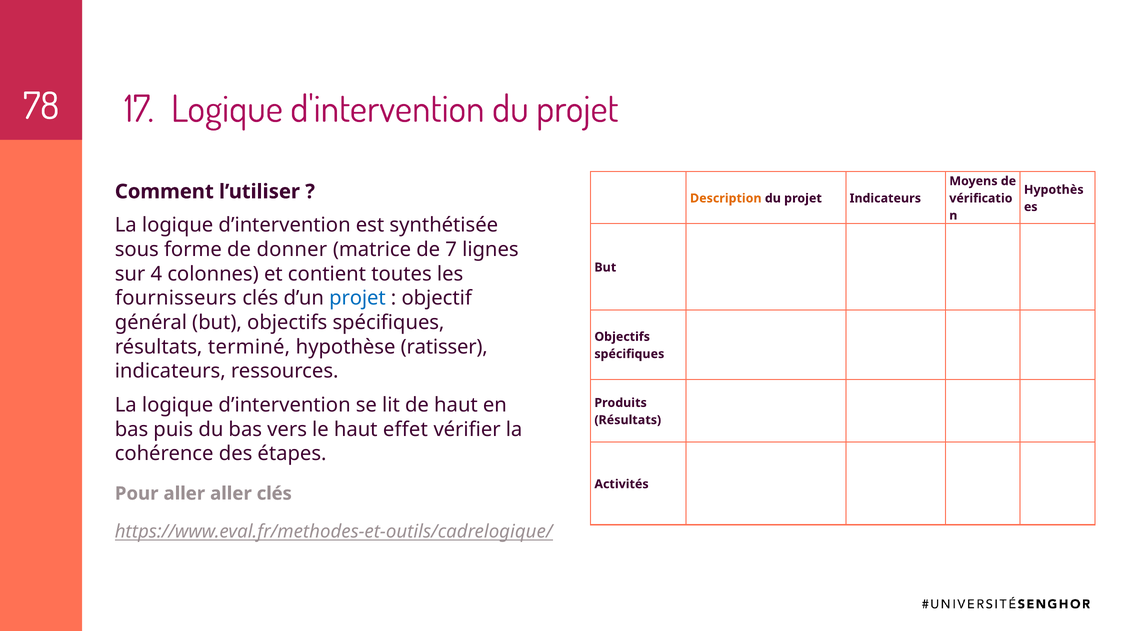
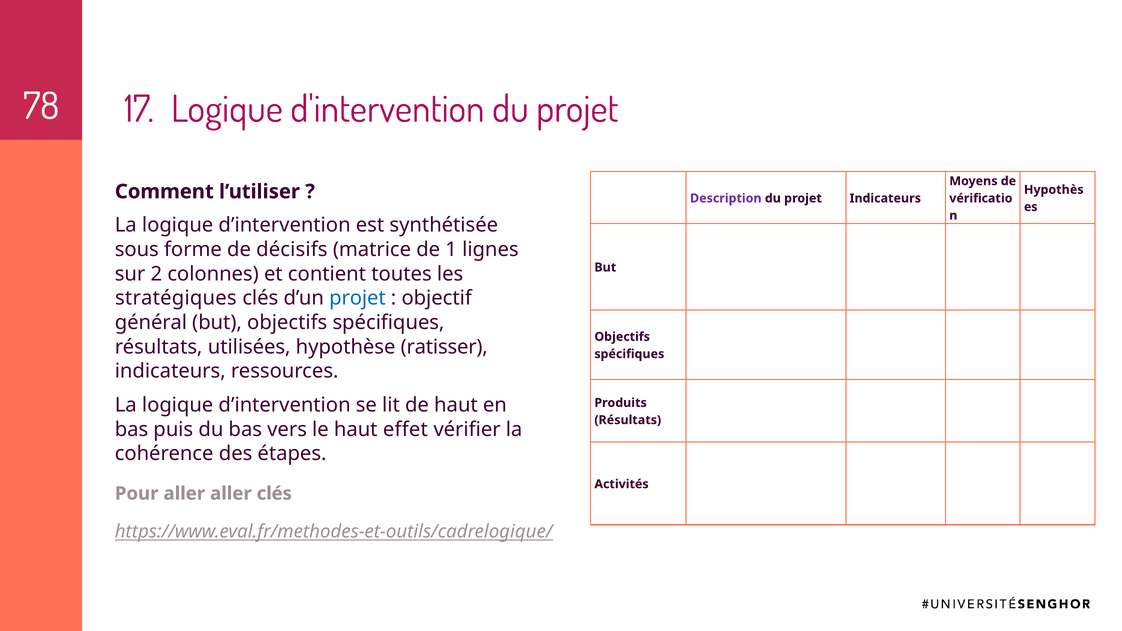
Description colour: orange -> purple
donner: donner -> décisifs
7: 7 -> 1
4: 4 -> 2
fournisseurs: fournisseurs -> stratégiques
terminé: terminé -> utilisées
